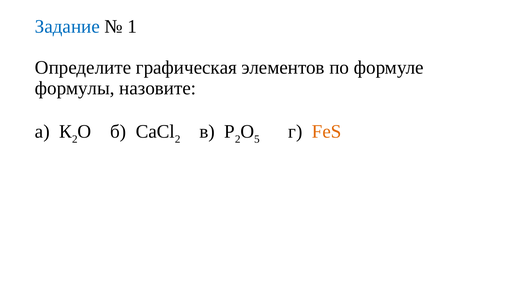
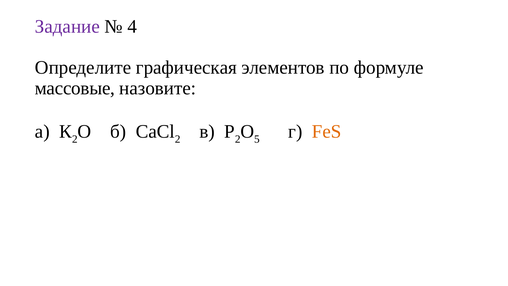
Задание colour: blue -> purple
1: 1 -> 4
формулы: формулы -> массовые
